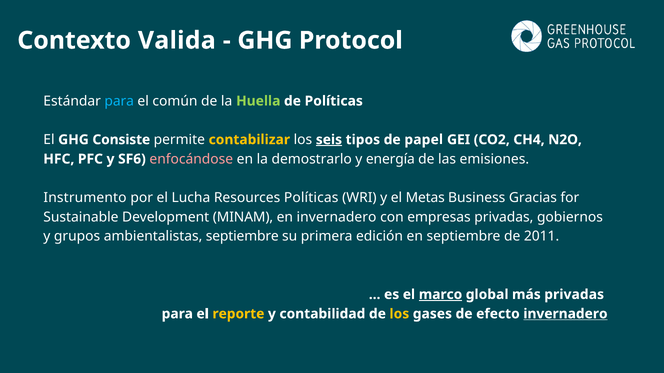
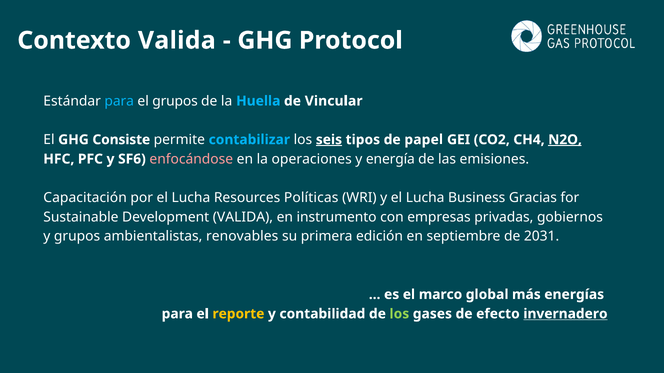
el común: común -> grupos
Huella colour: light green -> light blue
de Políticas: Políticas -> Vincular
contabilizar colour: yellow -> light blue
N2O underline: none -> present
demostrarlo: demostrarlo -> operaciones
Instrumento: Instrumento -> Capacitación
y el Metas: Metas -> Lucha
Development MINAM: MINAM -> VALIDA
en invernadero: invernadero -> instrumento
ambientalistas septiembre: septiembre -> renovables
2011: 2011 -> 2031
marco underline: present -> none
más privadas: privadas -> energías
los at (399, 314) colour: yellow -> light green
